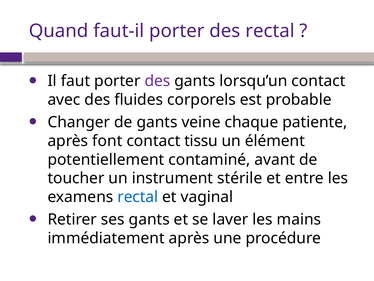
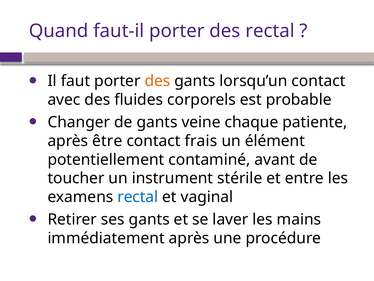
des at (157, 81) colour: purple -> orange
font: font -> être
tissu: tissu -> frais
